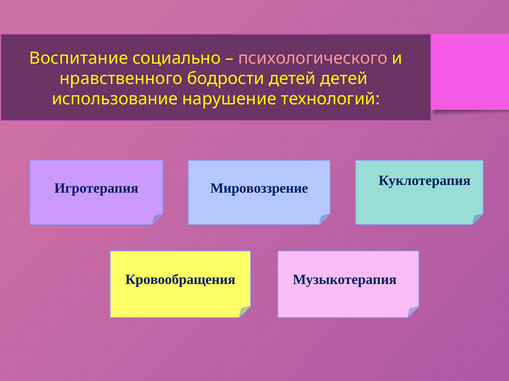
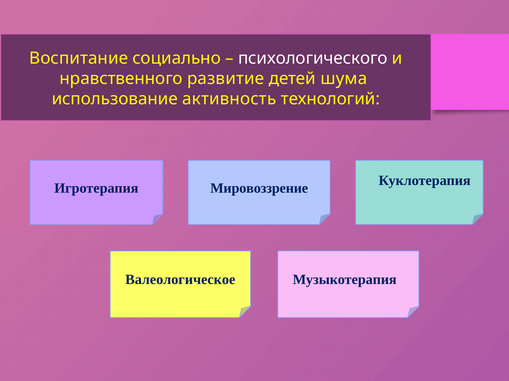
психологического colour: pink -> white
бодрости: бодрости -> развитие
детей детей: детей -> шума
нарушение: нарушение -> активность
Кровообращения: Кровообращения -> Валеологическое
